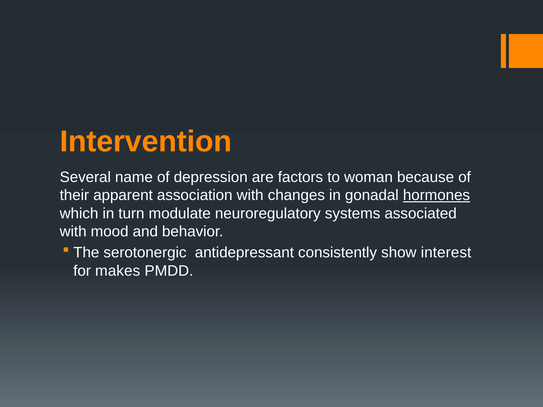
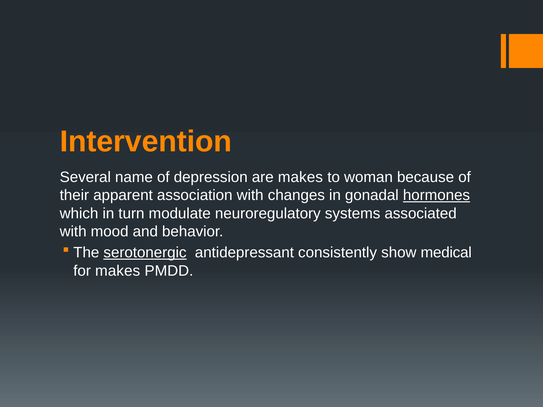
are factors: factors -> makes
serotonergic underline: none -> present
interest: interest -> medical
